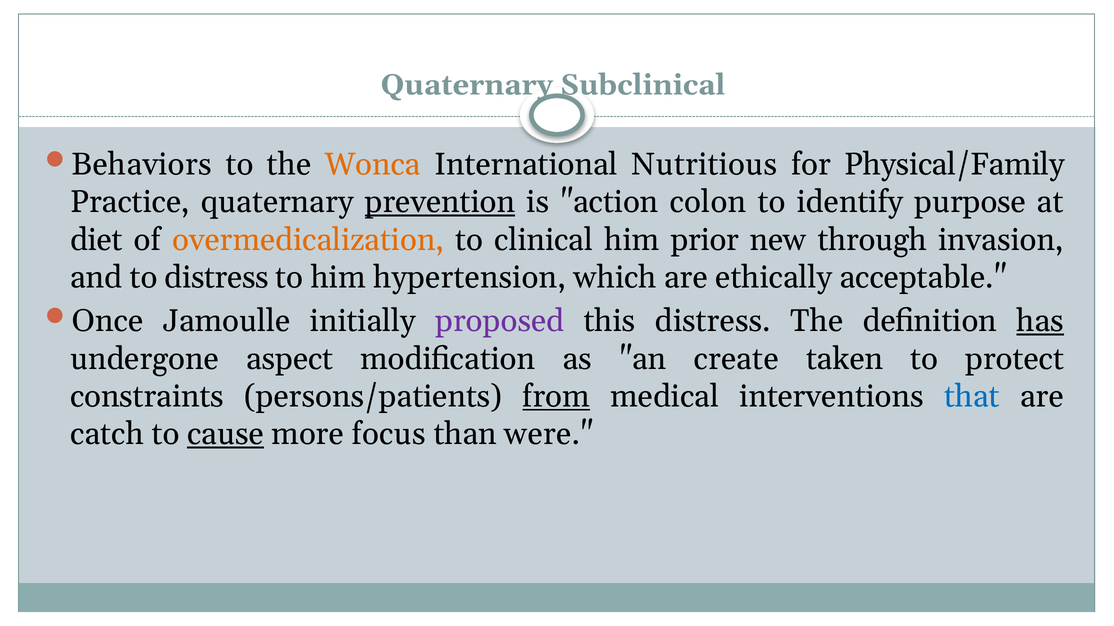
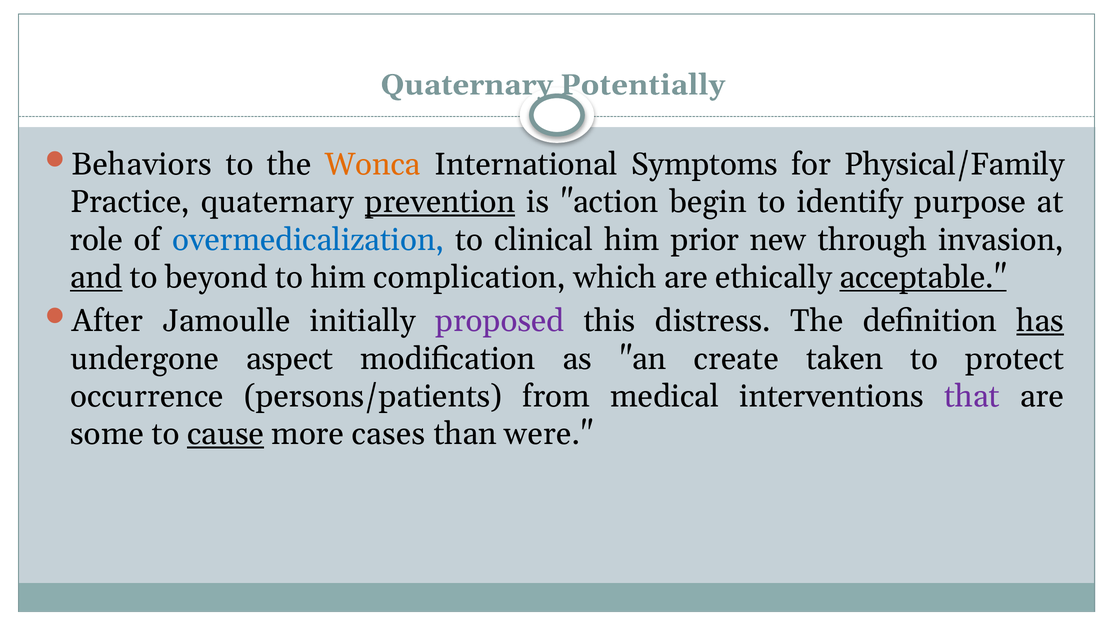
Subclinical: Subclinical -> Potentially
Nutritious: Nutritious -> Symptoms
colon: colon -> begin
diet: diet -> role
overmedicalization colour: orange -> blue
and underline: none -> present
to distress: distress -> beyond
hypertension: hypertension -> complication
acceptable underline: none -> present
Once: Once -> After
constraints: constraints -> occurrence
from underline: present -> none
that colour: blue -> purple
catch: catch -> some
focus: focus -> cases
